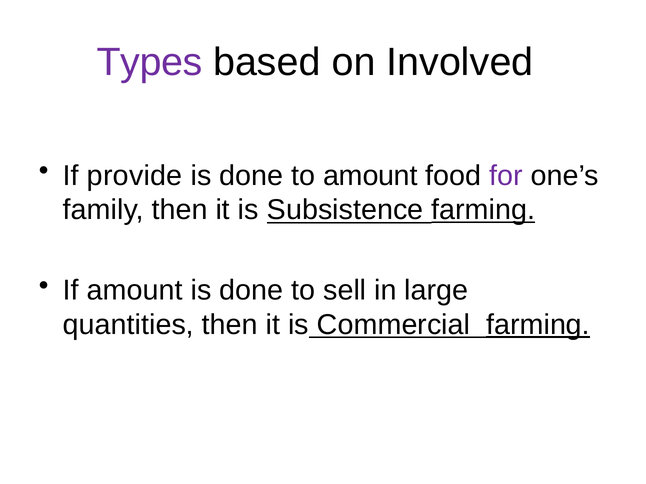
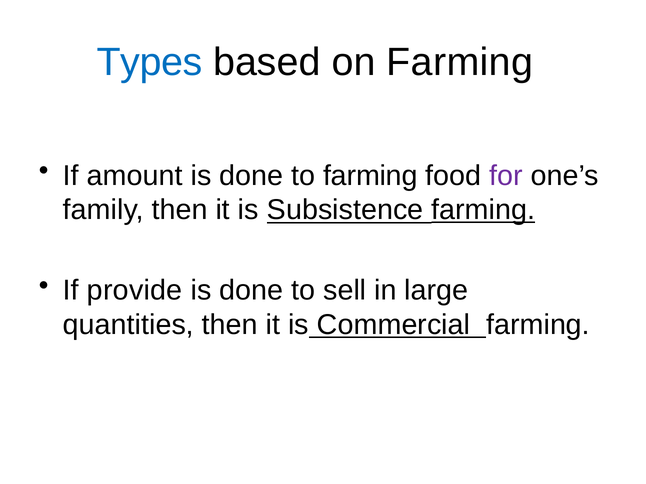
Types colour: purple -> blue
on Involved: Involved -> Farming
provide: provide -> amount
to amount: amount -> farming
If amount: amount -> provide
farming at (538, 325) underline: present -> none
